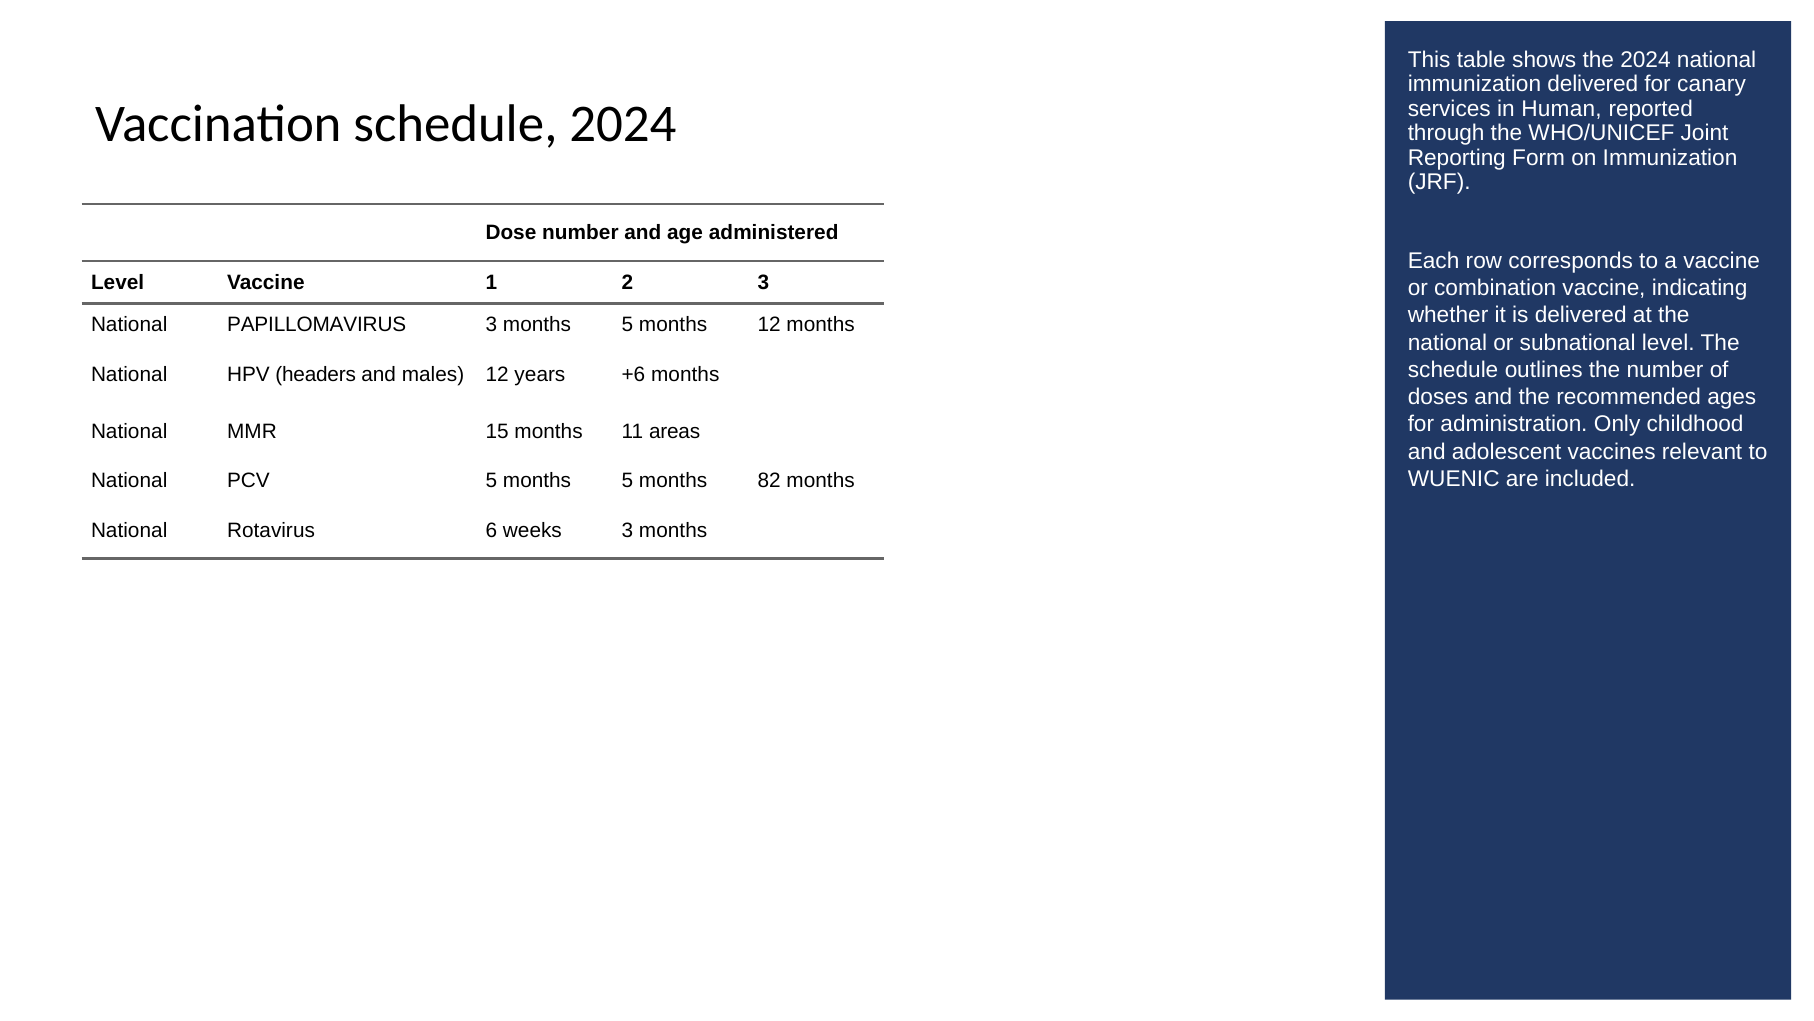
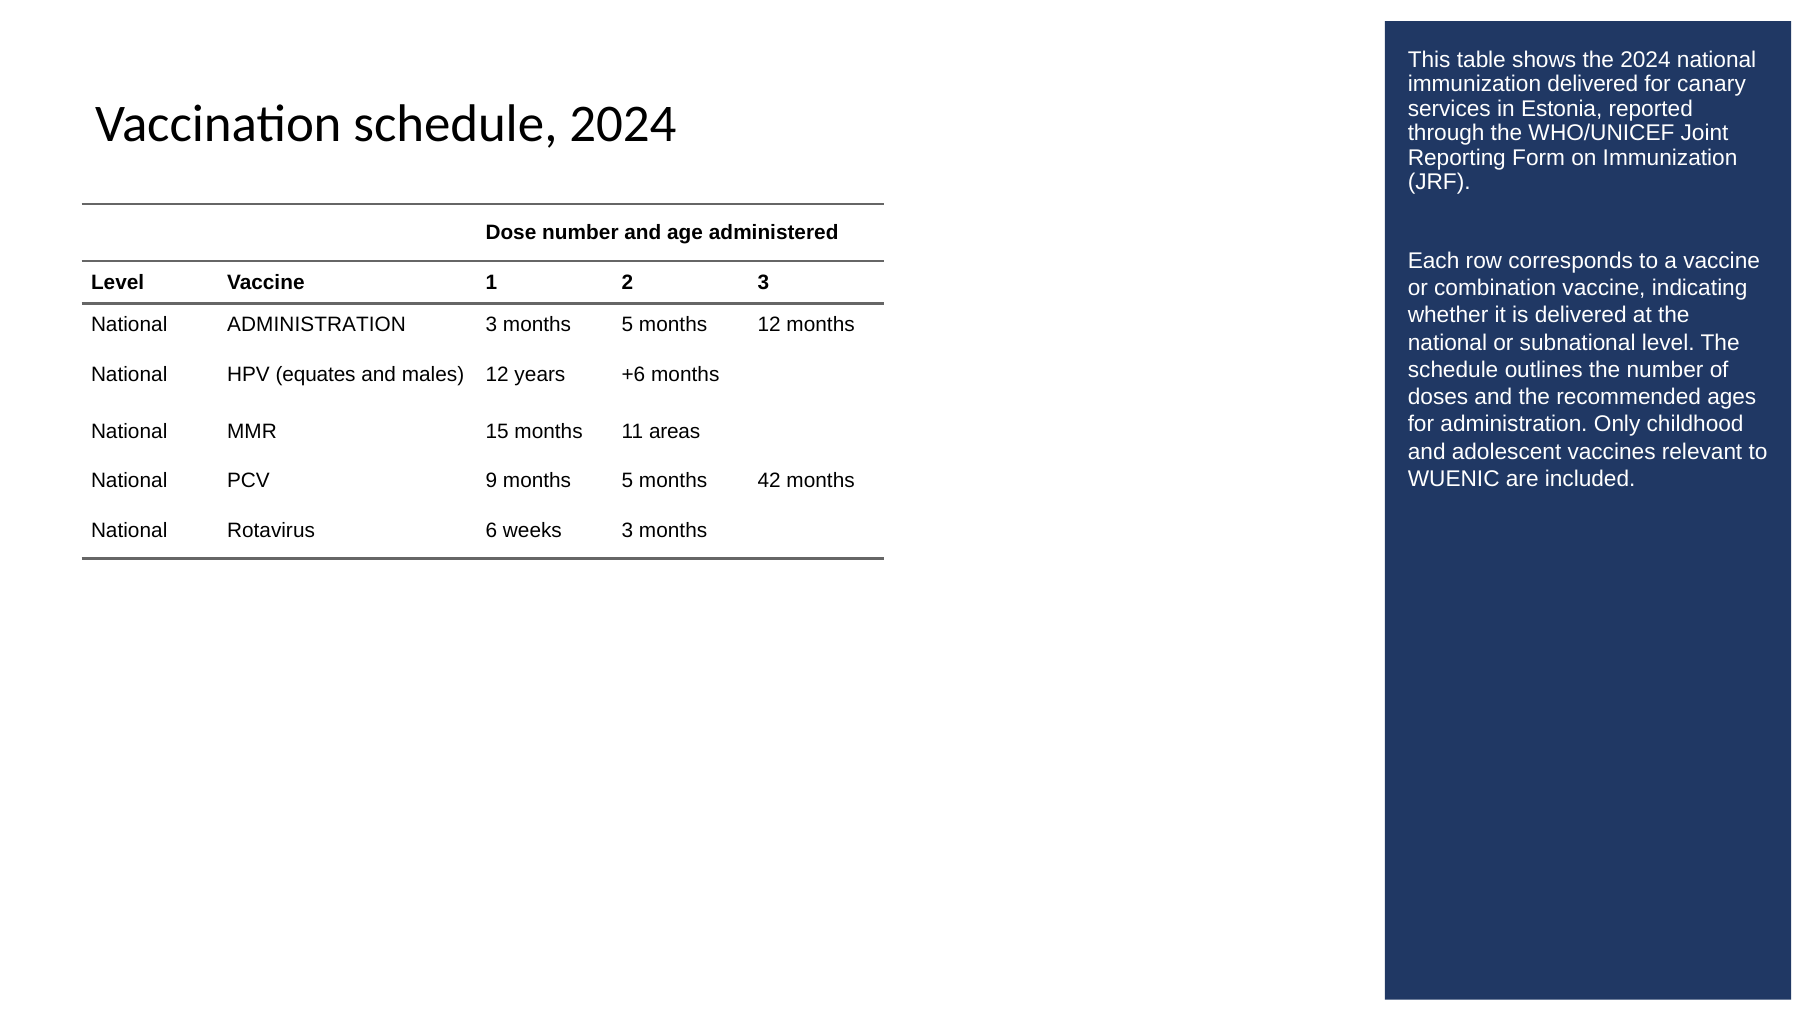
Human: Human -> Estonia
National PAPILLOMAVIRUS: PAPILLOMAVIRUS -> ADMINISTRATION
headers: headers -> equates
PCV 5: 5 -> 9
82: 82 -> 42
